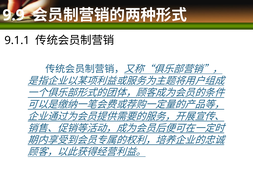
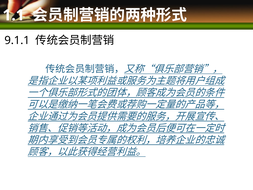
9.9: 9.9 -> 1.1
